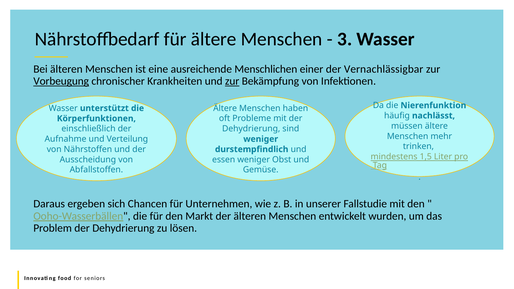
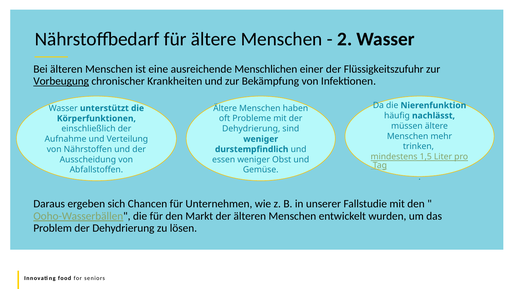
3: 3 -> 2
Vernachlässigbar: Vernachlässigbar -> Flüssigkeitszufuhr
zur at (232, 81) underline: present -> none
